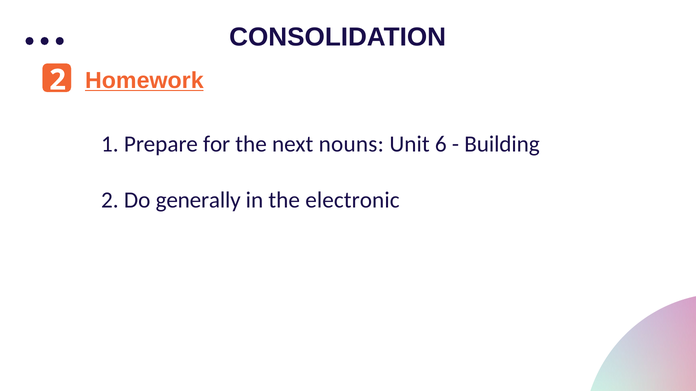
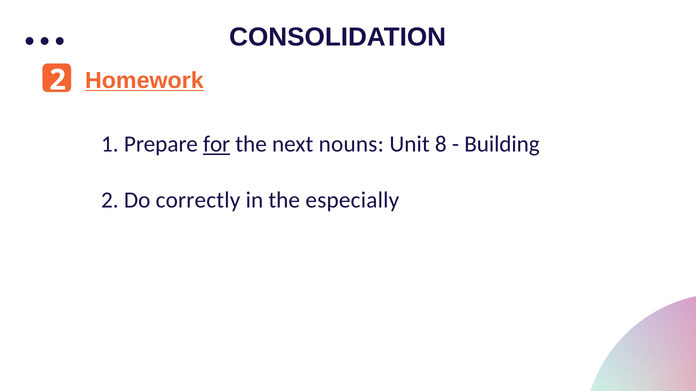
for underline: none -> present
6: 6 -> 8
generally: generally -> correctly
electronic: electronic -> especially
